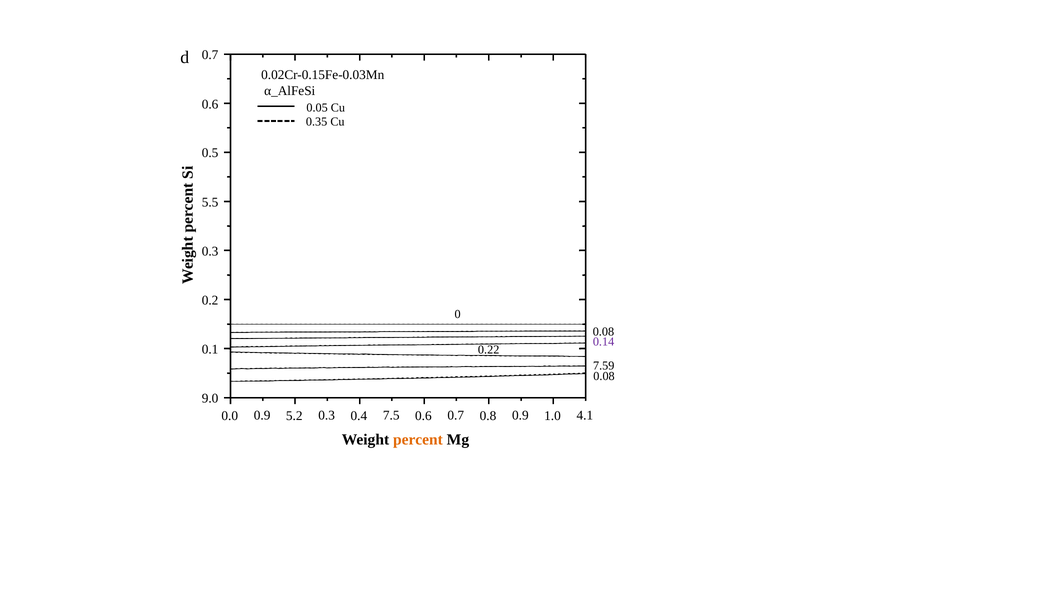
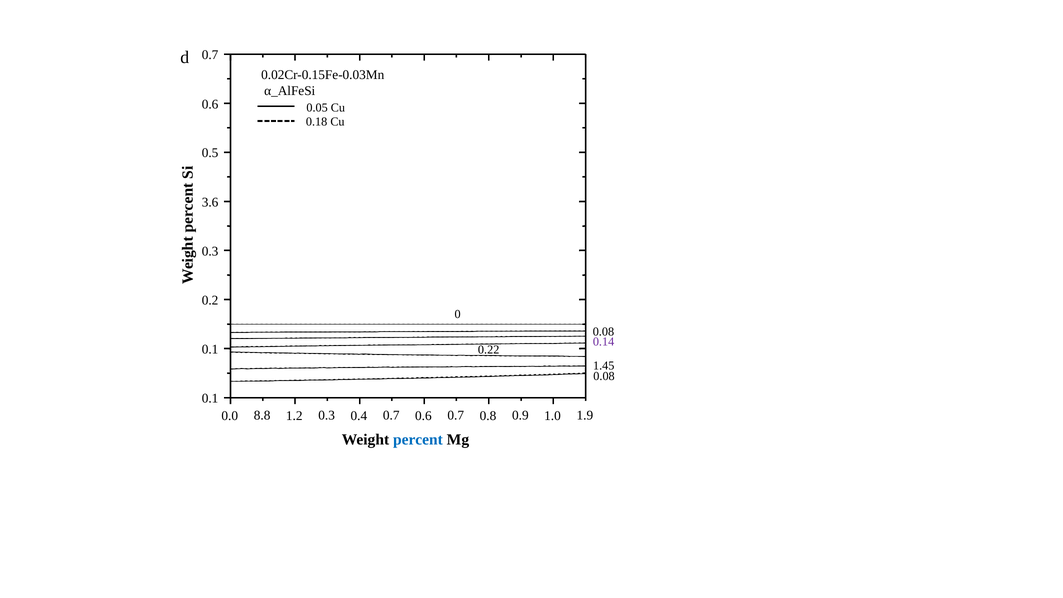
0.35: 0.35 -> 0.18
5.5: 5.5 -> 3.6
7.59: 7.59 -> 1.45
9.0 at (210, 398): 9.0 -> 0.1
0.9 at (262, 415): 0.9 -> 8.8
0.3 7.5: 7.5 -> 0.7
4.1: 4.1 -> 1.9
5.2: 5.2 -> 1.2
percent colour: orange -> blue
